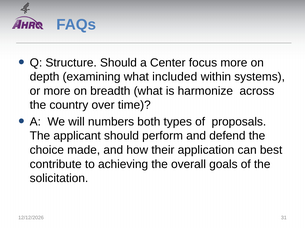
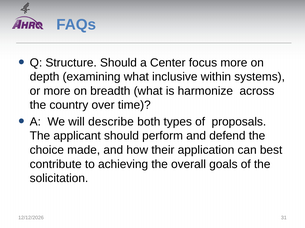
included: included -> inclusive
numbers: numbers -> describe
